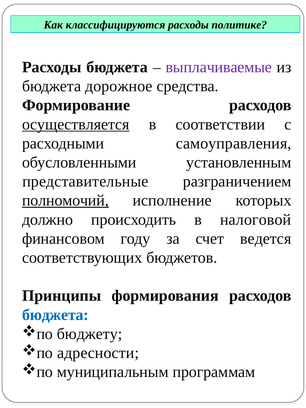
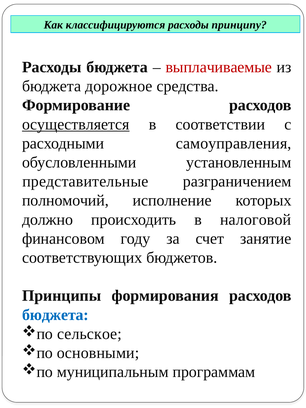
политике: политике -> принципу
выплачиваемые colour: purple -> red
полномочий underline: present -> none
ведется: ведется -> занятие
бюджету: бюджету -> сельское
адресности: адресности -> основными
